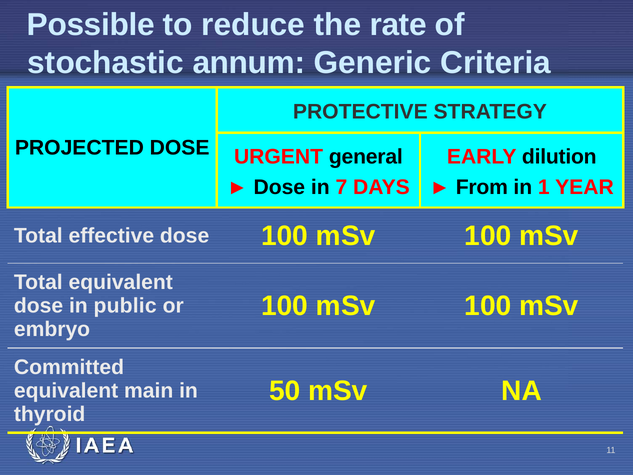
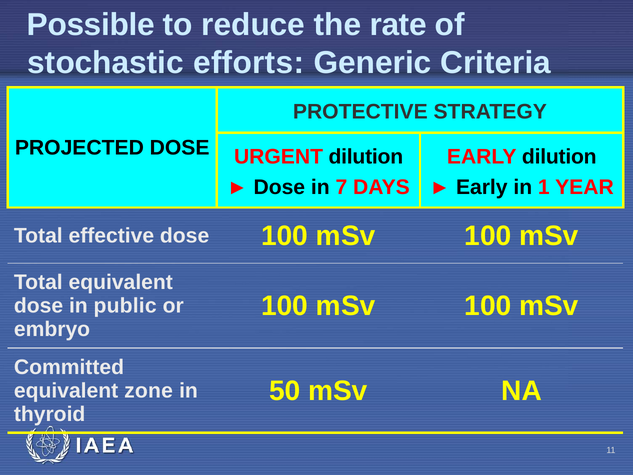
annum: annum -> efforts
URGENT general: general -> dilution
From at (482, 187): From -> Early
main: main -> zone
